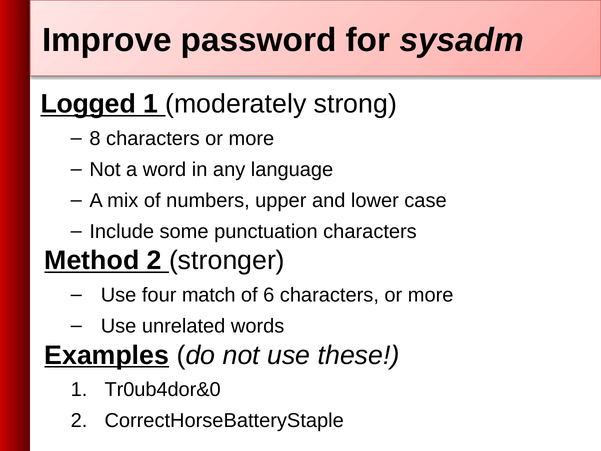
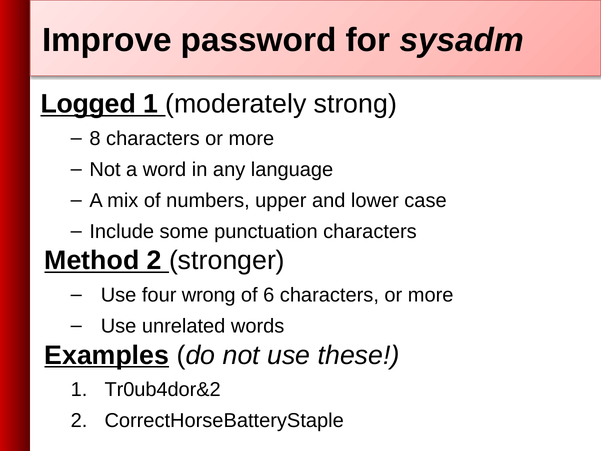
match: match -> wrong
Tr0ub4dor&0: Tr0ub4dor&0 -> Tr0ub4dor&2
